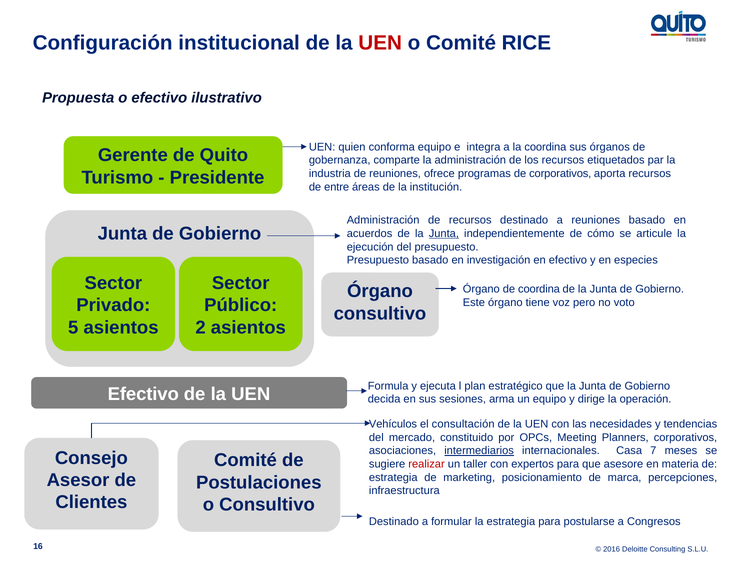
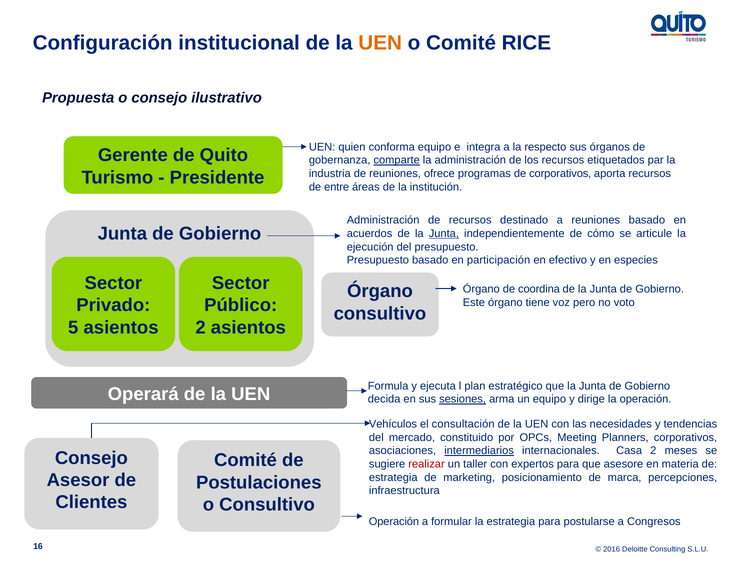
UEN at (380, 43) colour: red -> orange
o efectivo: efectivo -> consejo
la coordina: coordina -> respecto
comparte underline: none -> present
investigación: investigación -> participación
Efectivo at (143, 394): Efectivo -> Operará
sesiones underline: none -> present
Casa 7: 7 -> 2
Destinado at (394, 522): Destinado -> Operación
